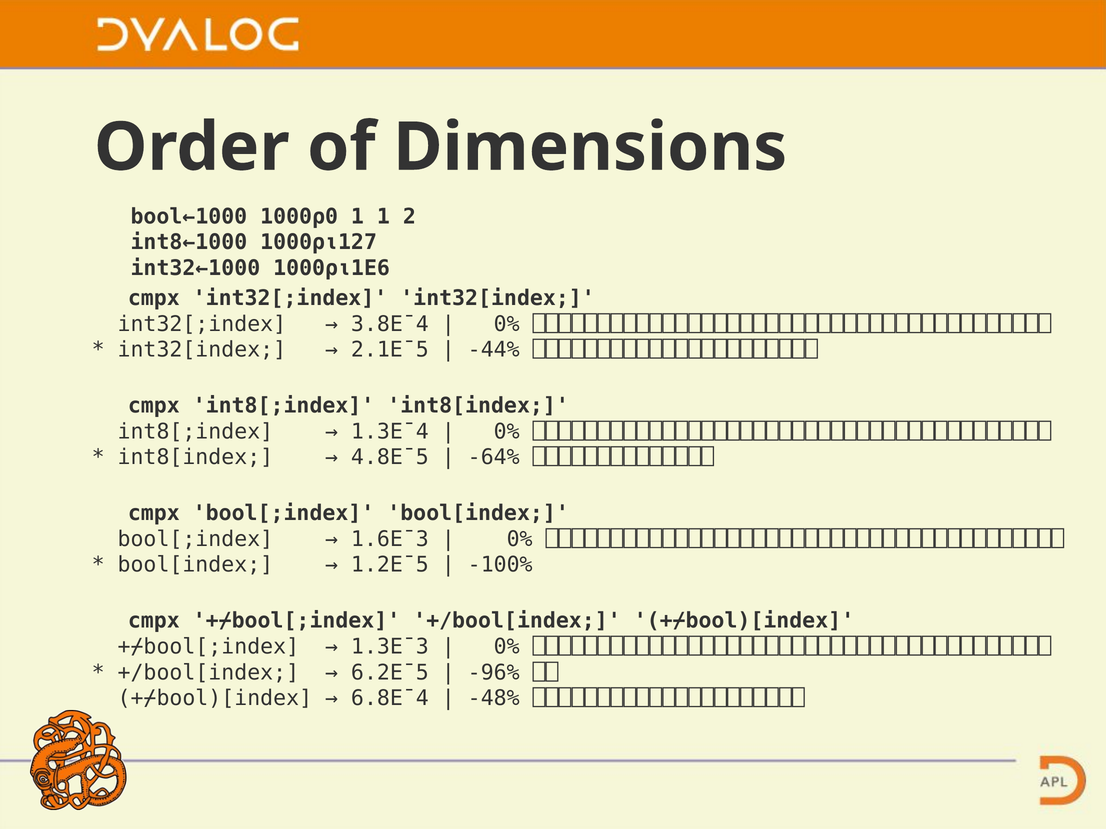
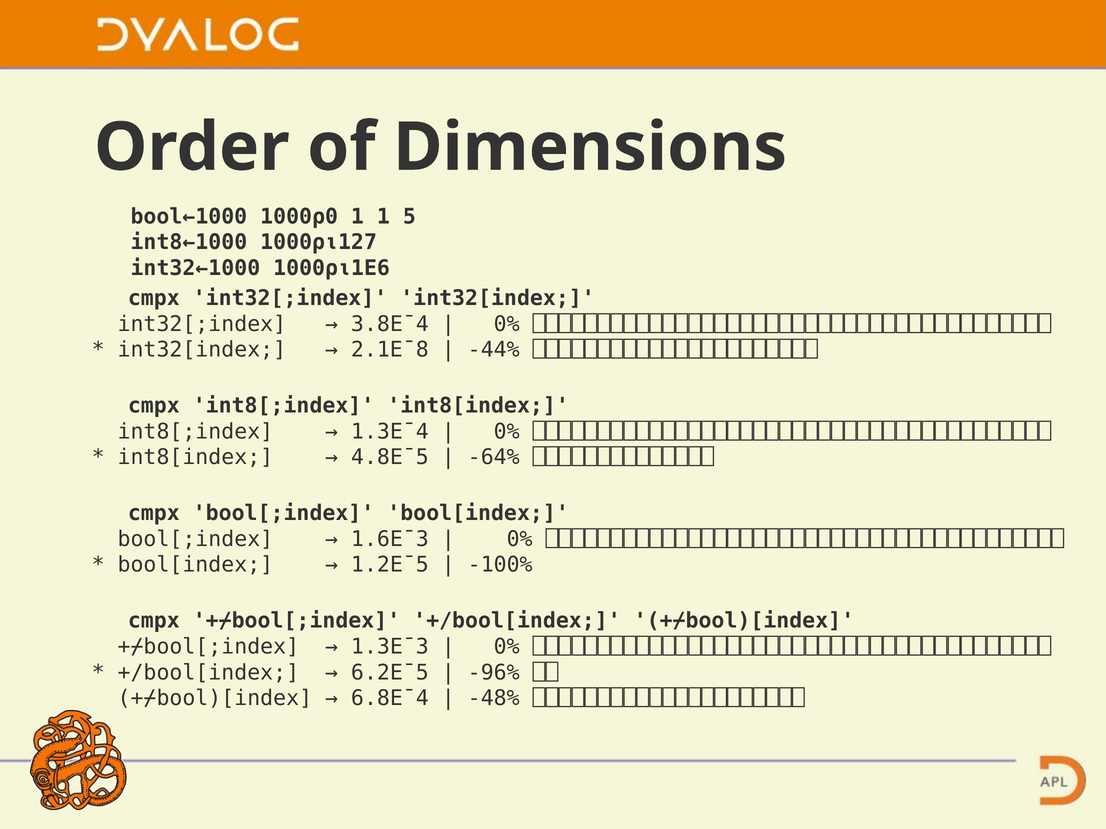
2: 2 -> 5
2.1E¯5: 2.1E¯5 -> 2.1E¯8
